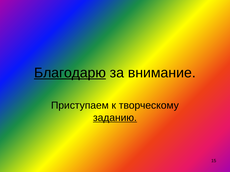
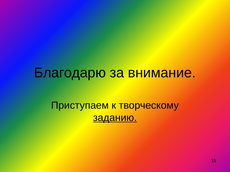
Благодарю underline: present -> none
